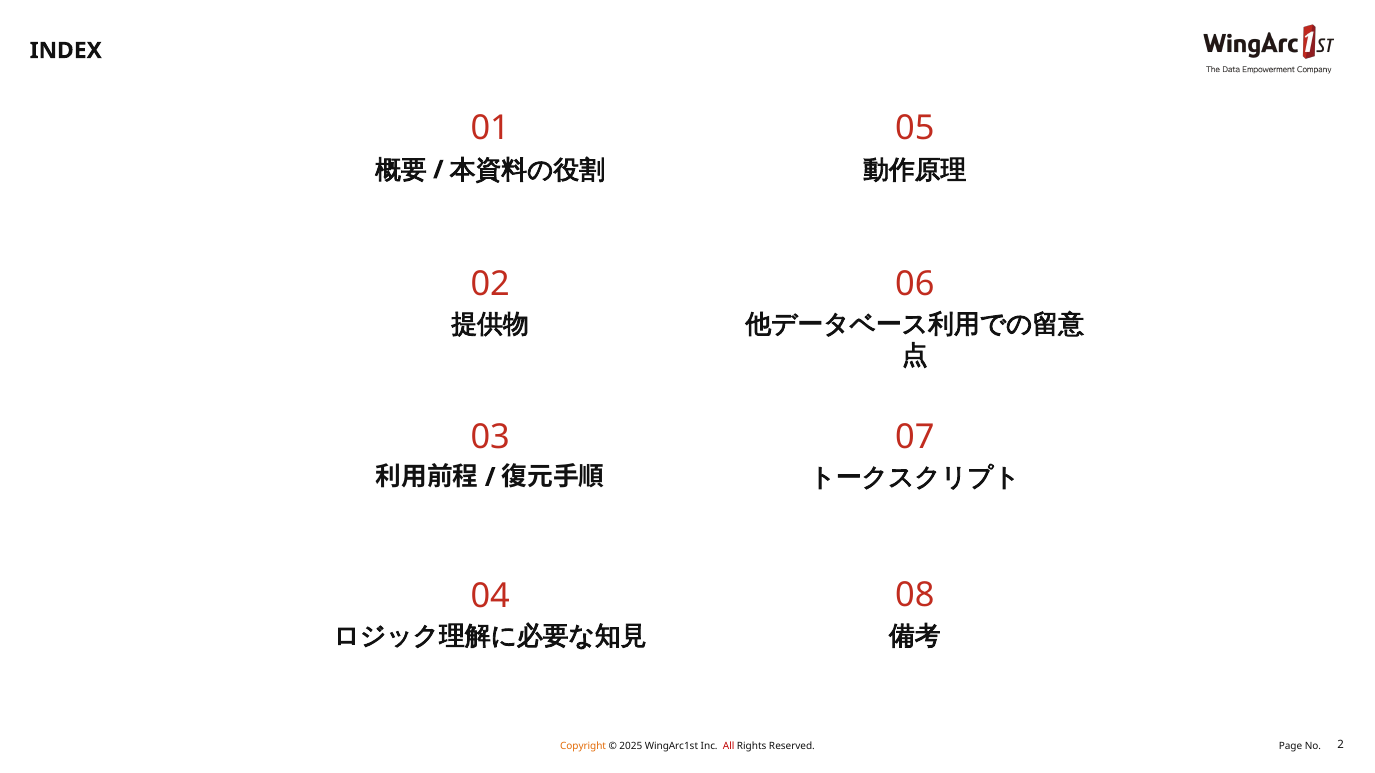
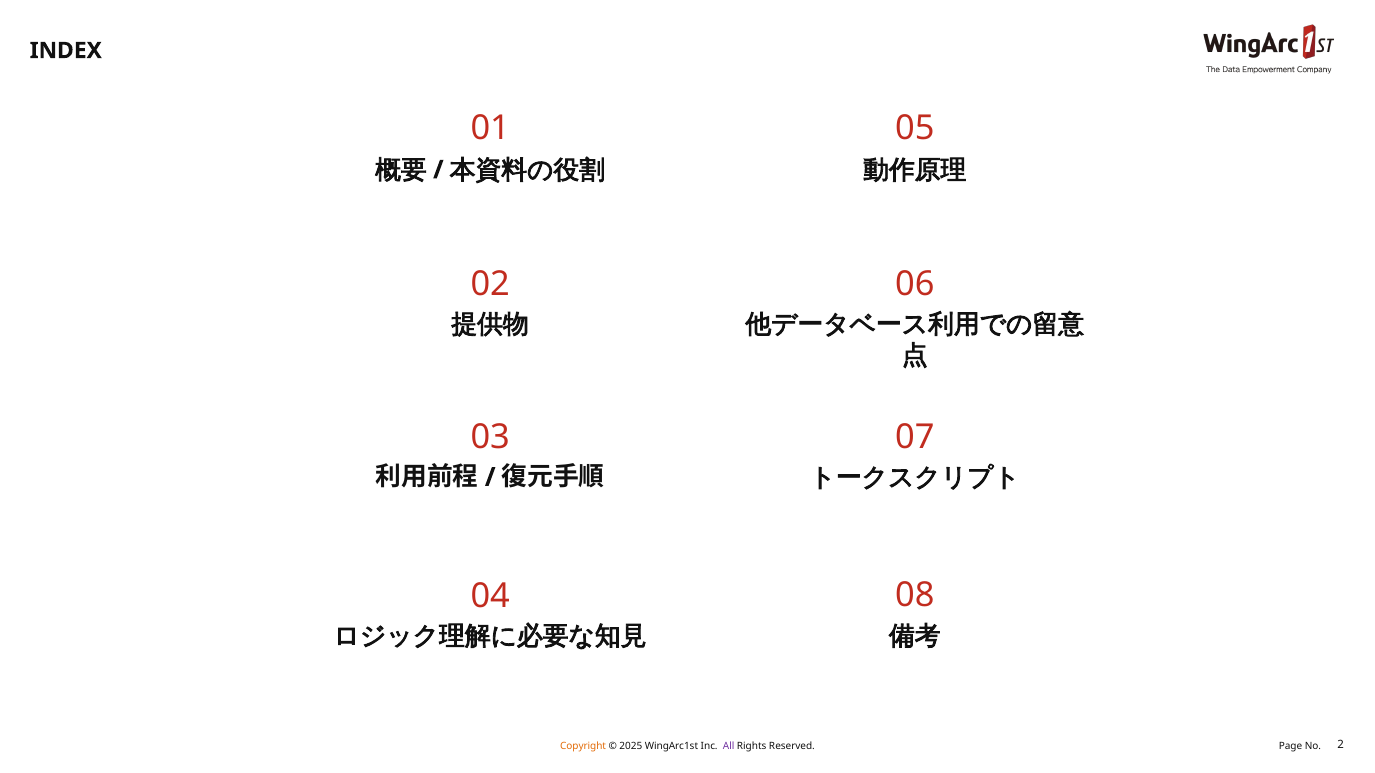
All colour: red -> purple
